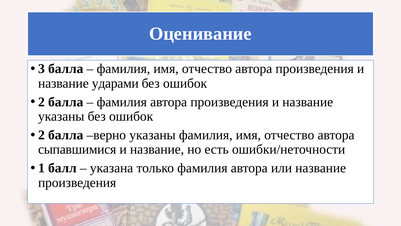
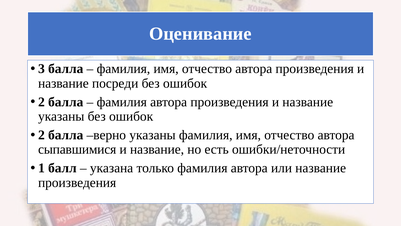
ударами: ударами -> посреди
